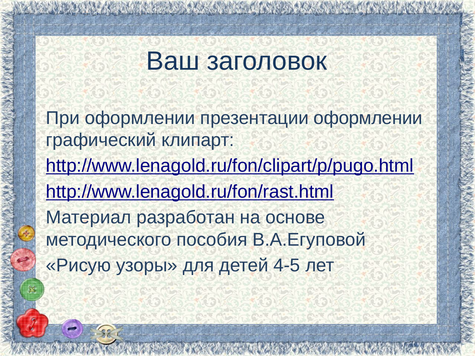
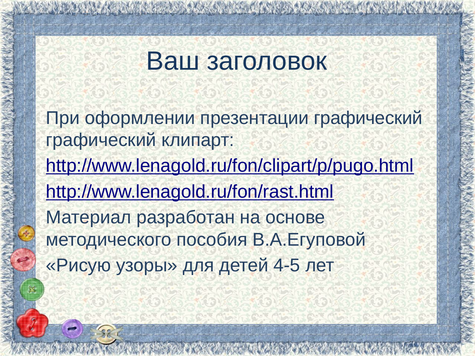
презентации оформлении: оформлении -> графический
